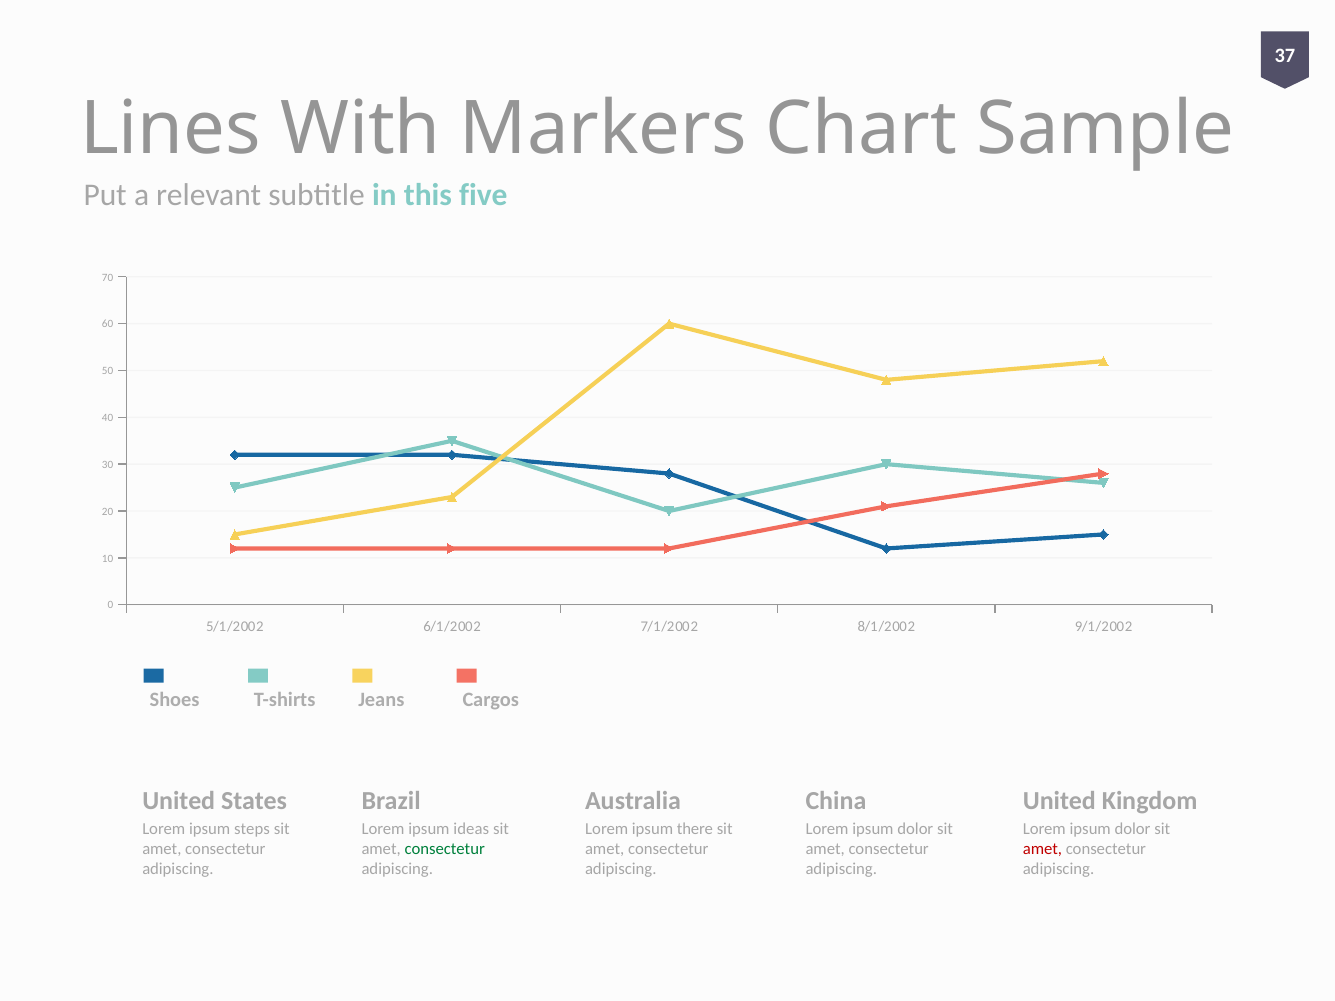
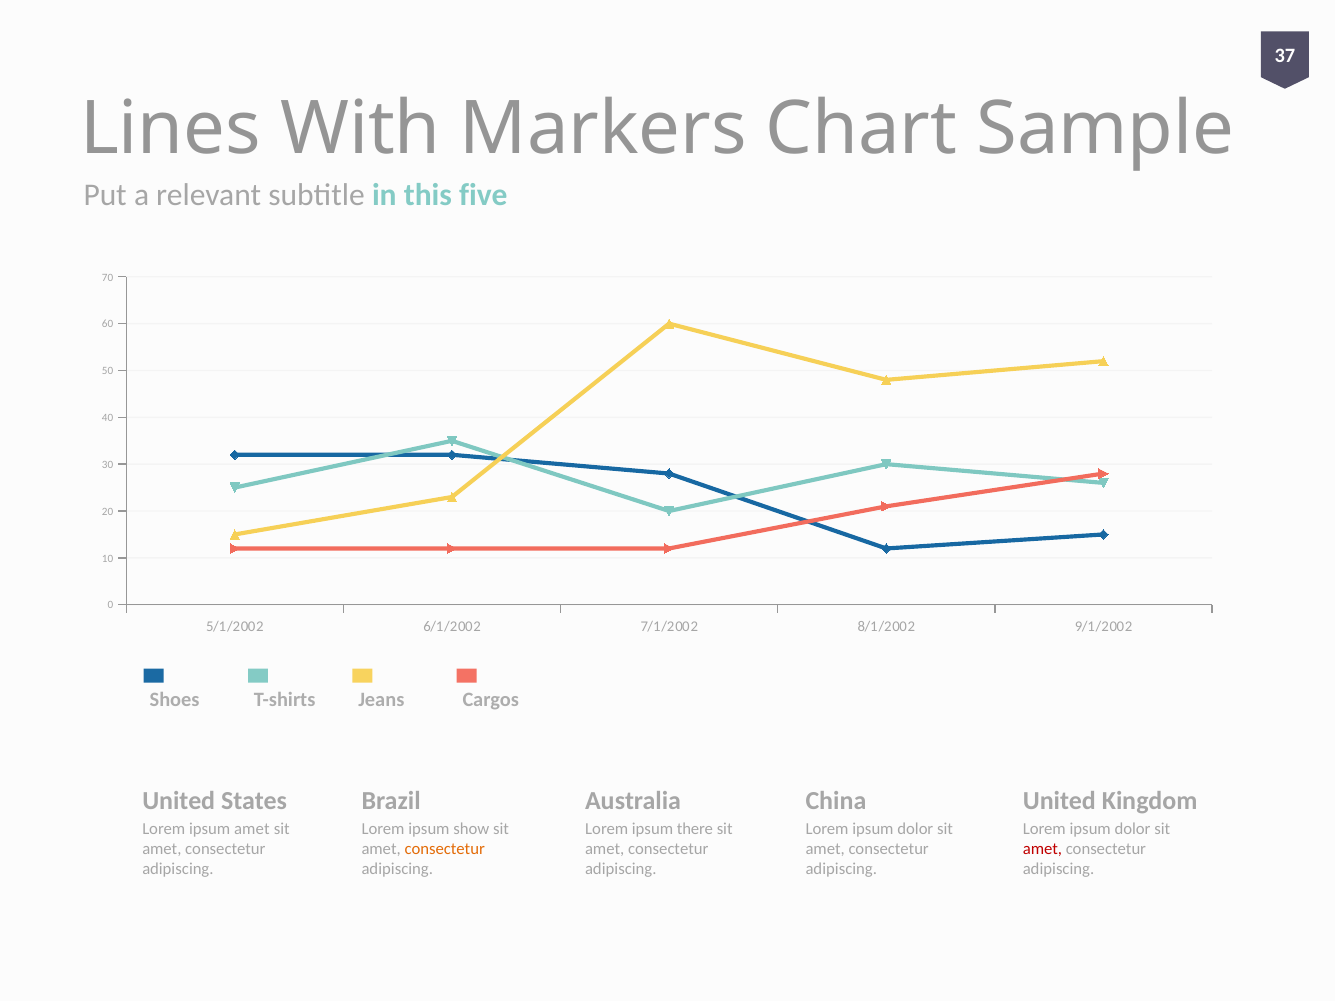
ipsum steps: steps -> amet
ideas: ideas -> show
consectetur at (445, 849) colour: green -> orange
